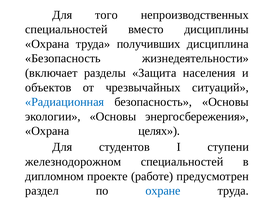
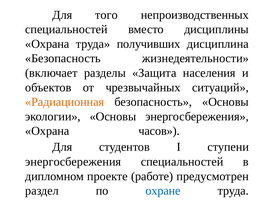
Радиационная colour: blue -> orange
целях: целях -> часов
железнодорожном at (73, 162): железнодорожном -> энергосбережения
